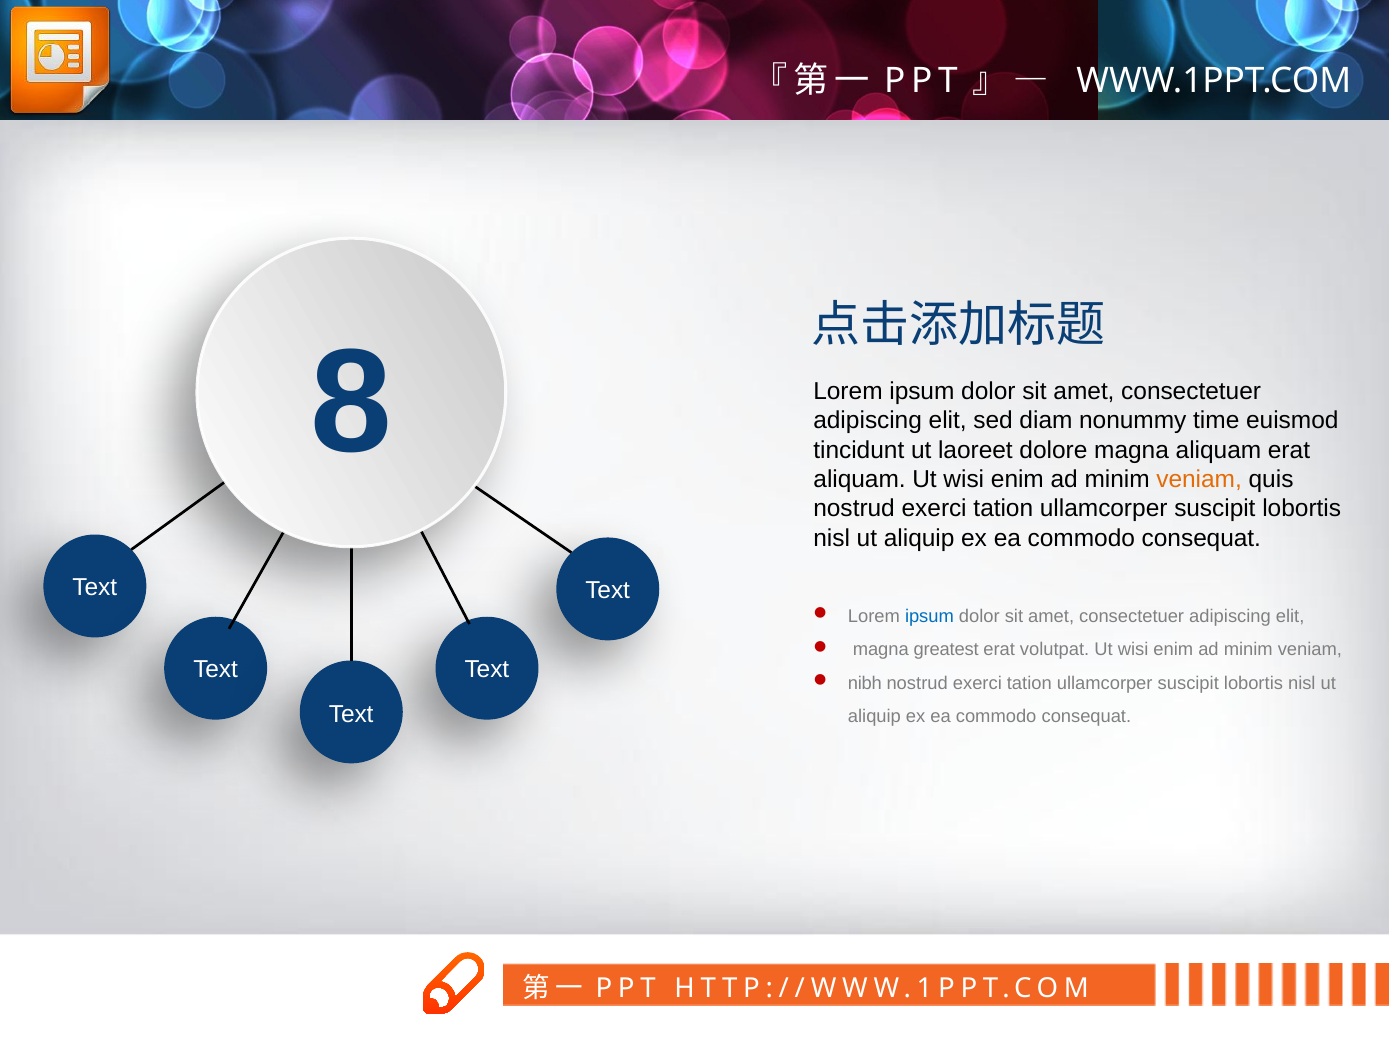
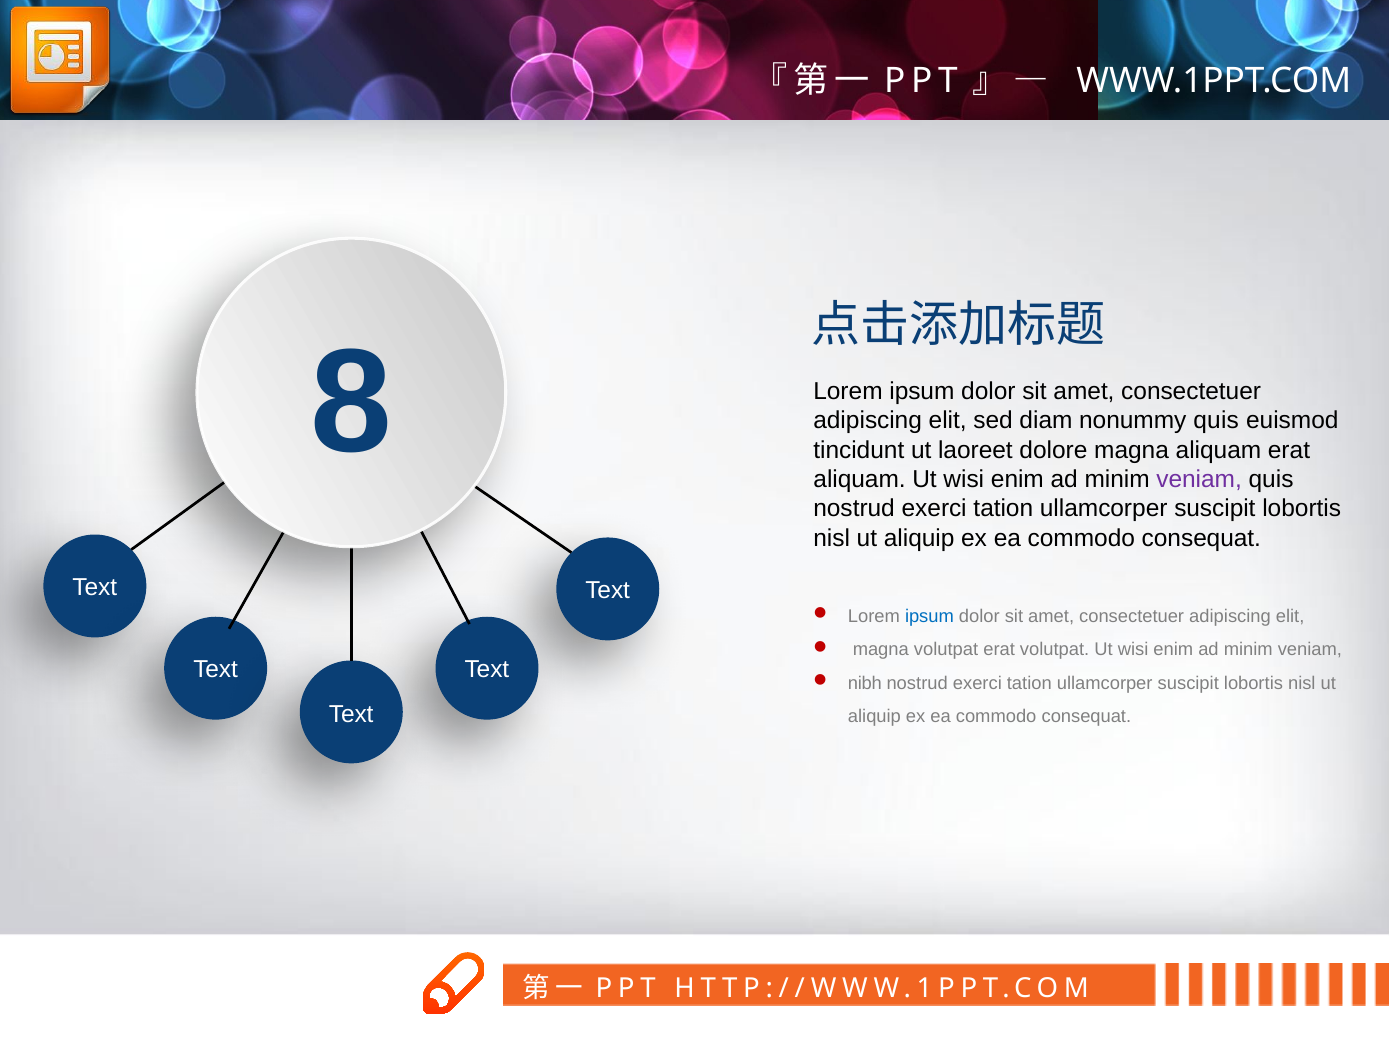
nonummy time: time -> quis
veniam at (1199, 480) colour: orange -> purple
magna greatest: greatest -> volutpat
